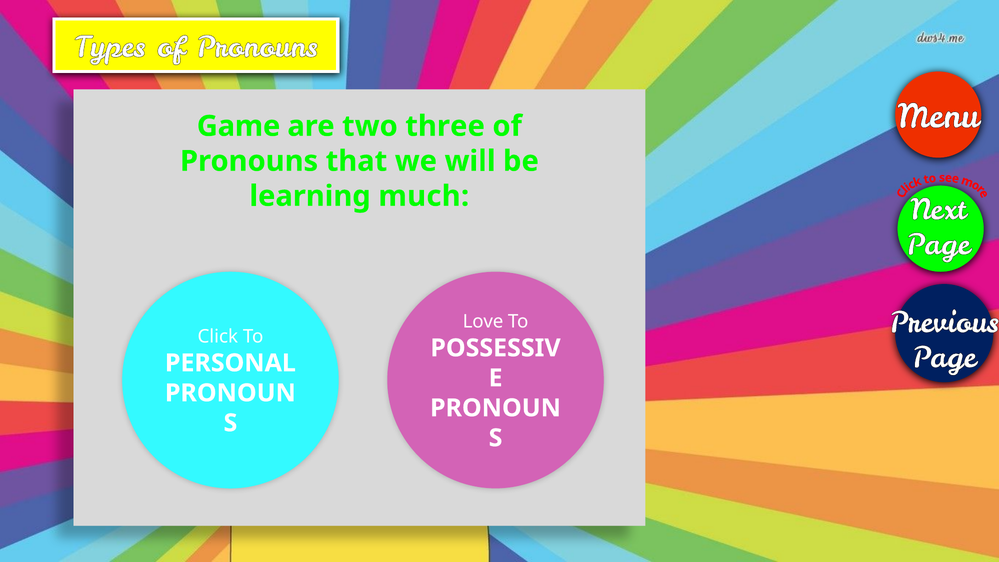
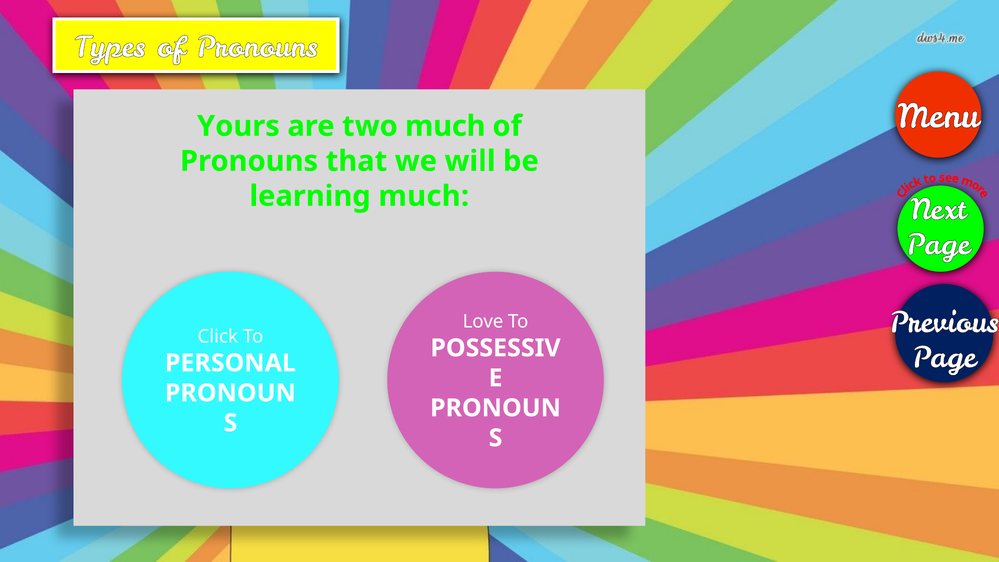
Game: Game -> Yours
two three: three -> much
